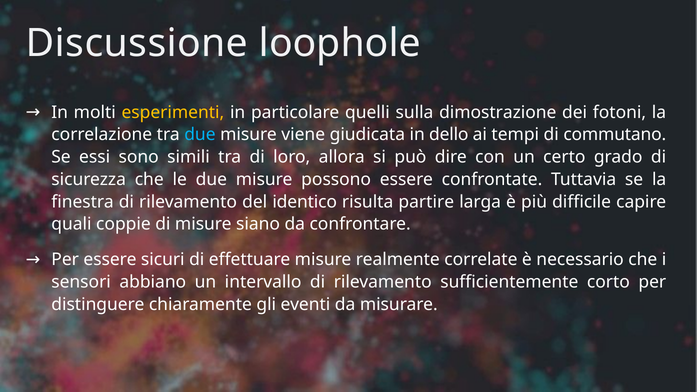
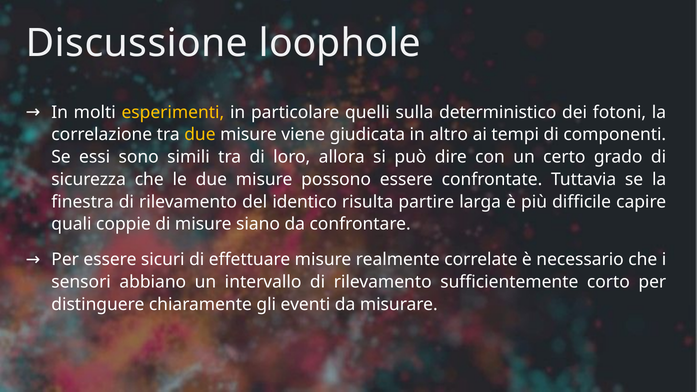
dimostrazione: dimostrazione -> deterministico
due at (200, 135) colour: light blue -> yellow
dello: dello -> altro
commutano: commutano -> componenti
